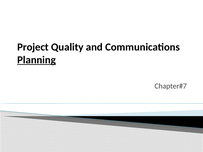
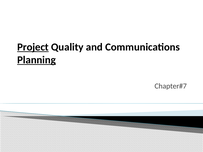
Project underline: none -> present
